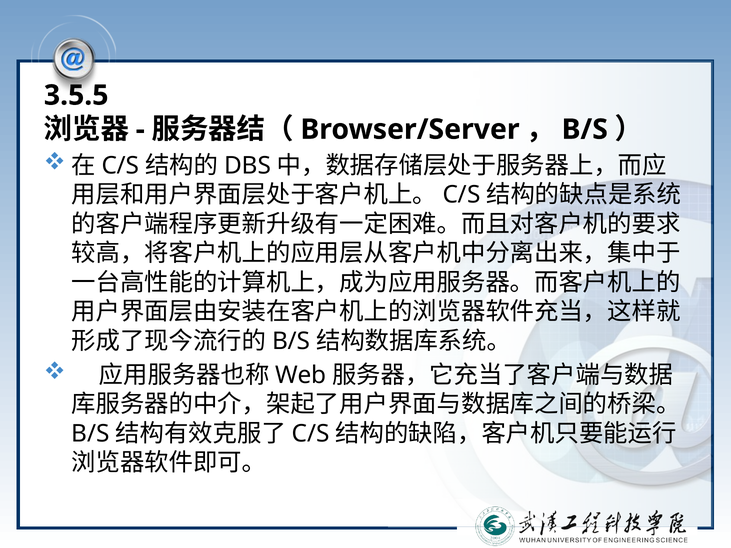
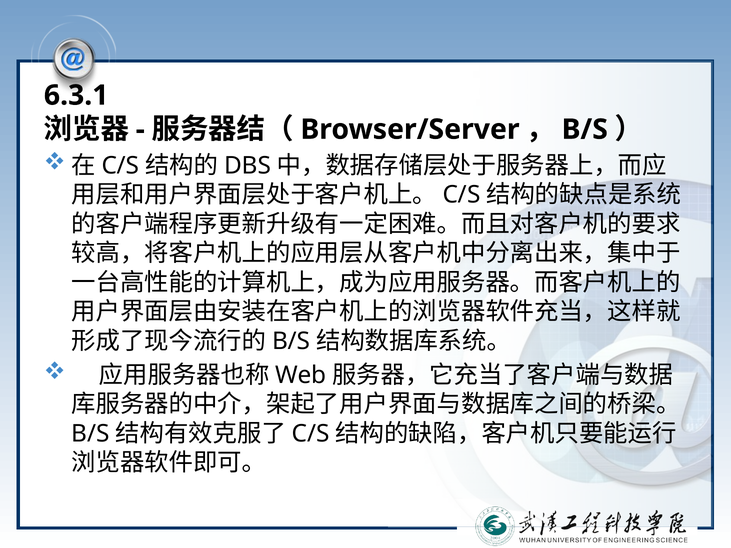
3.5.5: 3.5.5 -> 6.3.1
